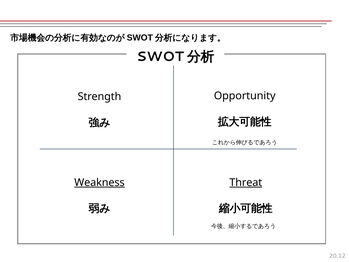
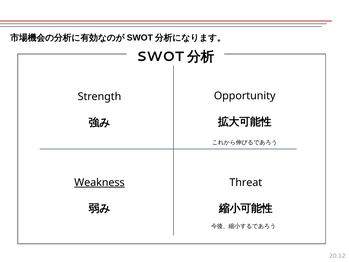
Threat underline: present -> none
